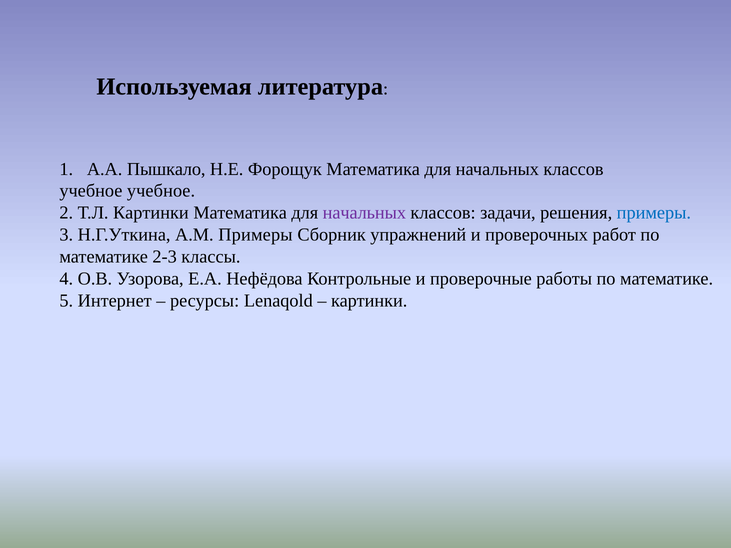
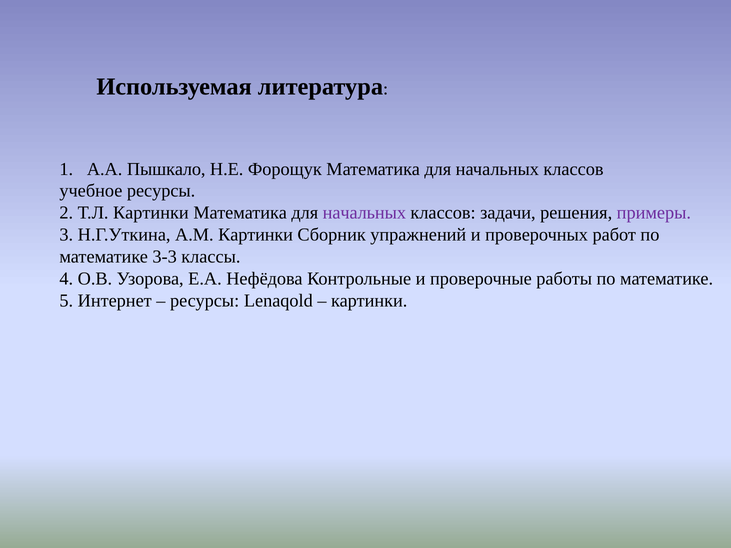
учебное учебное: учебное -> ресурсы
примеры at (654, 213) colour: blue -> purple
А.М Примеры: Примеры -> Картинки
2-3: 2-3 -> 3-3
